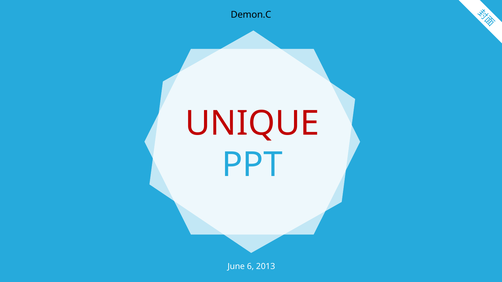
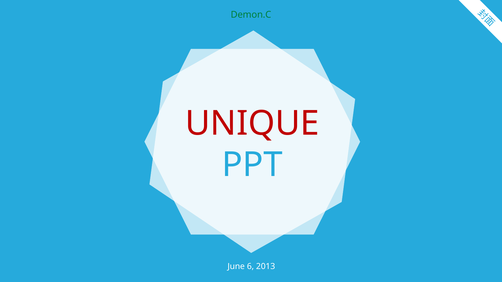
Demon.C colour: black -> green
